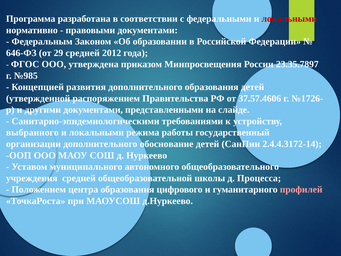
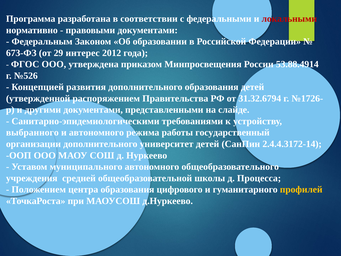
646-ФЗ: 646-ФЗ -> 673-ФЗ
29 средней: средней -> интерес
23.35.7897: 23.35.7897 -> 53.88.4914
№985: №985 -> №526
37.57.4606: 37.57.4606 -> 31.32.6794
локальными at (96, 132): локальными -> автономного
обоснование: обоснование -> университет
профилей colour: pink -> yellow
